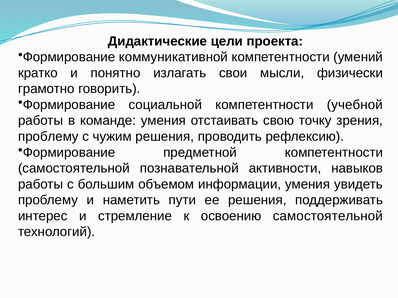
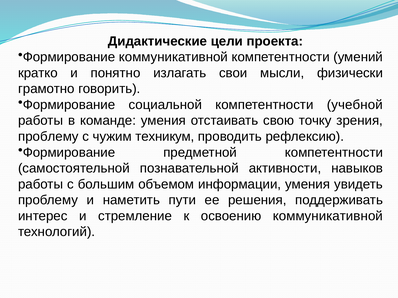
чужим решения: решения -> техникум
освоению самостоятельной: самостоятельной -> коммуникативной
